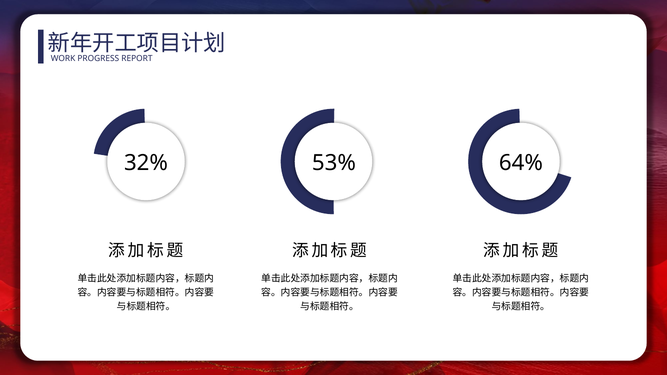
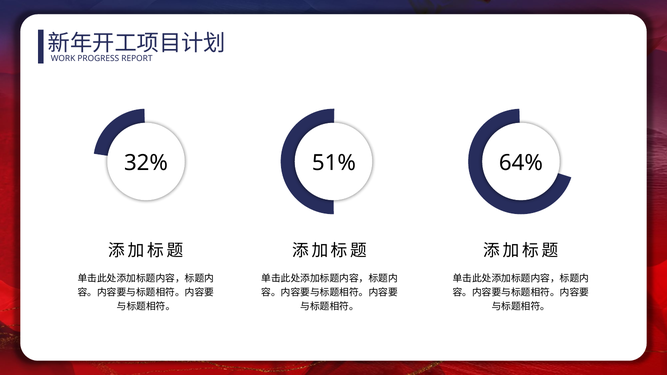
53%: 53% -> 51%
